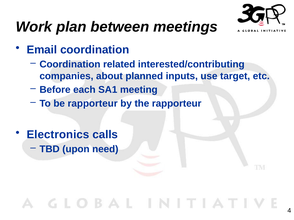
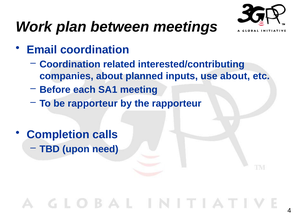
use target: target -> about
Electronics: Electronics -> Completion
